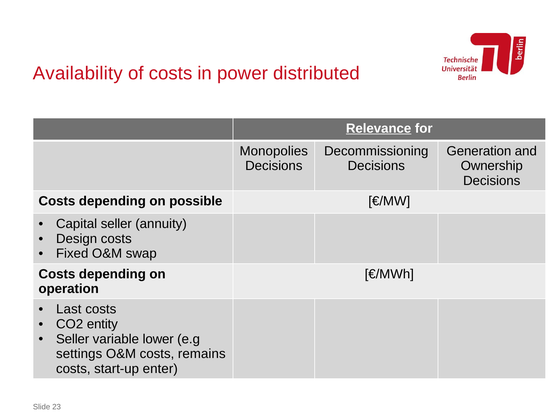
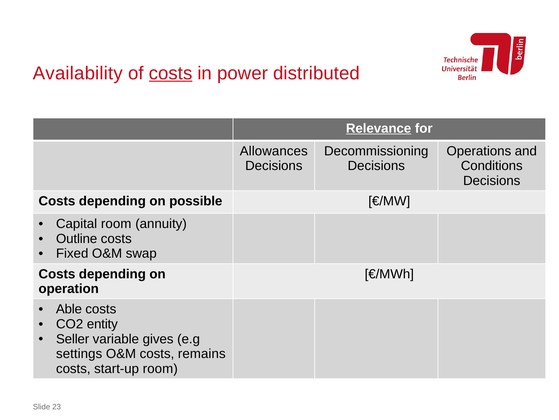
costs at (171, 73) underline: none -> present
Monopolies: Monopolies -> Allowances
Generation: Generation -> Operations
Ownership: Ownership -> Conditions
Capital seller: seller -> room
Design: Design -> Outline
Last: Last -> Able
lower: lower -> gives
start-up enter: enter -> room
